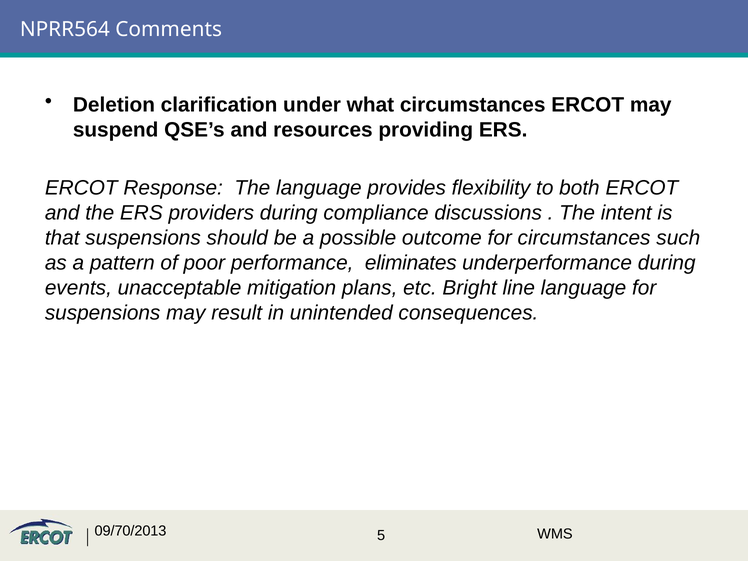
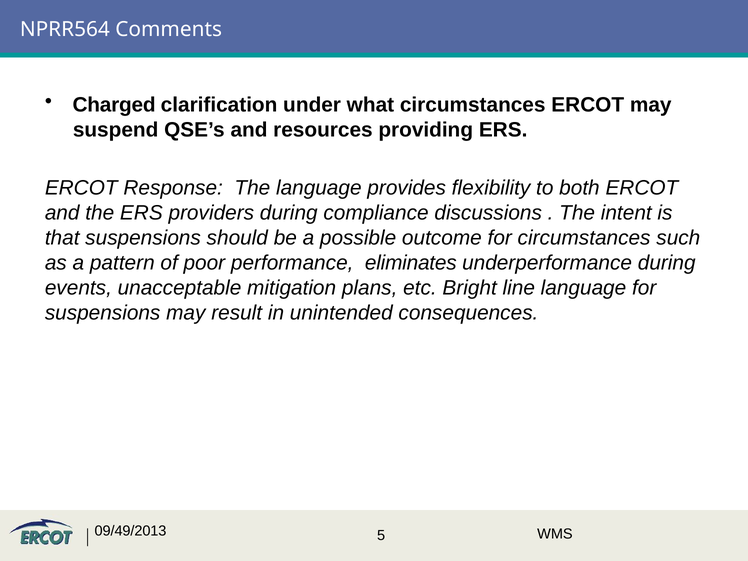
Deletion: Deletion -> Charged
09/70/2013: 09/70/2013 -> 09/49/2013
